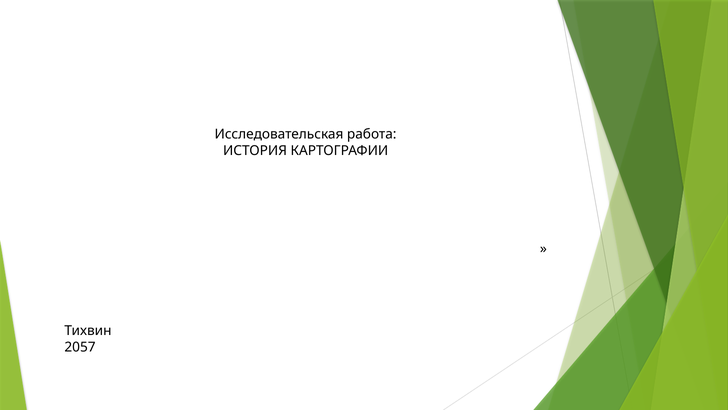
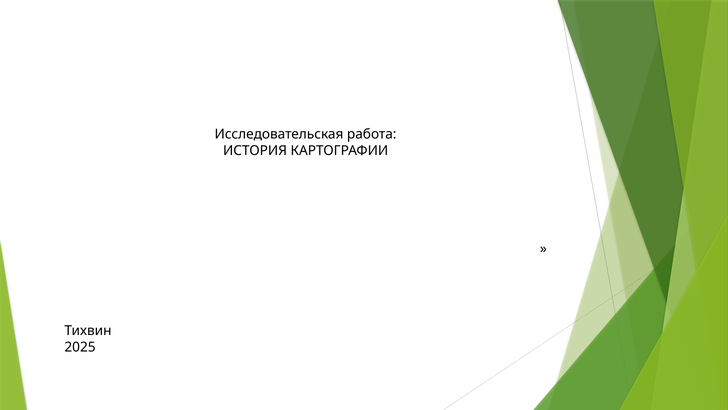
2057: 2057 -> 2025
